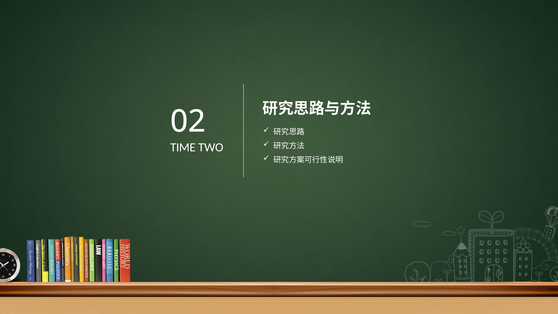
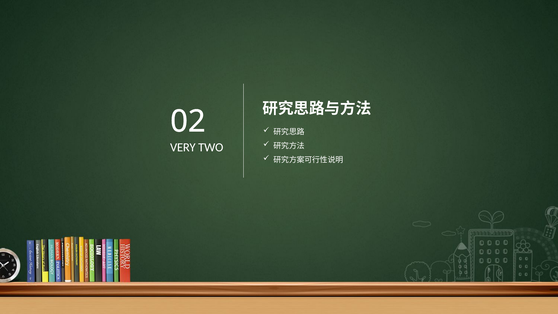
TIME: TIME -> VERY
